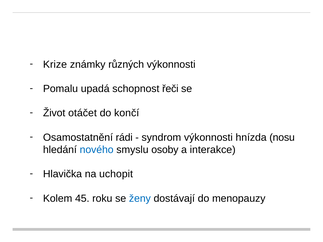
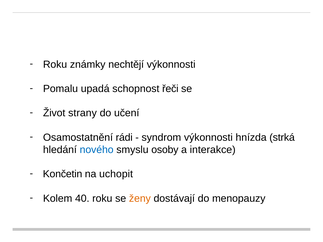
Krize at (55, 64): Krize -> Roku
různých: různých -> nechtějí
otáčet: otáčet -> strany
končí: končí -> učení
nosu: nosu -> strká
Hlavička: Hlavička -> Končetin
45: 45 -> 40
ženy colour: blue -> orange
